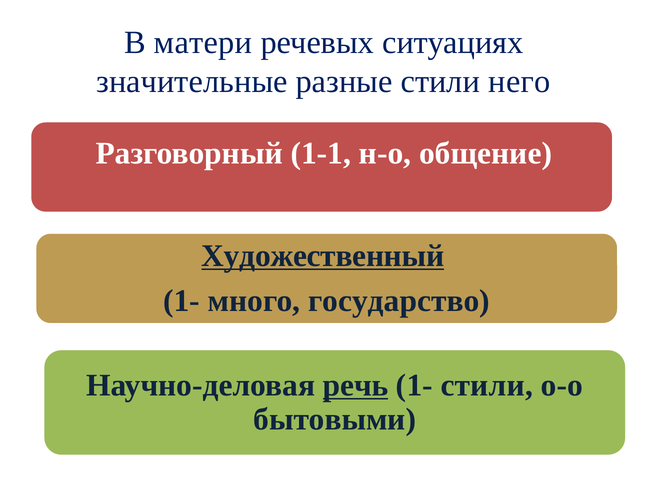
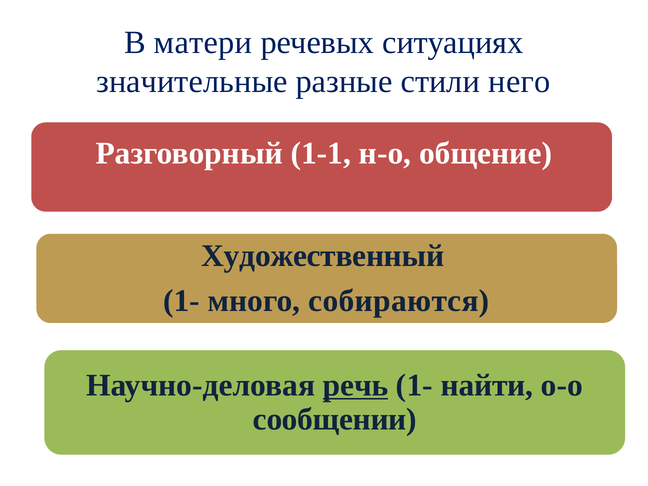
Художественный underline: present -> none
государство: государство -> собираются
1- стили: стили -> найти
бытовыми: бытовыми -> сообщении
